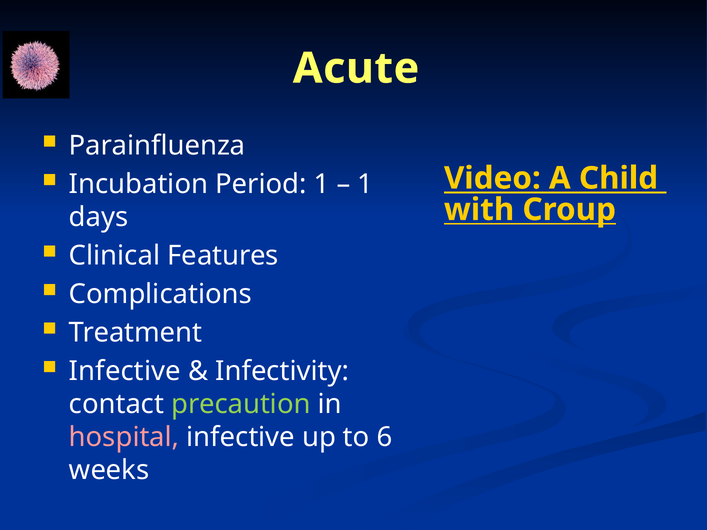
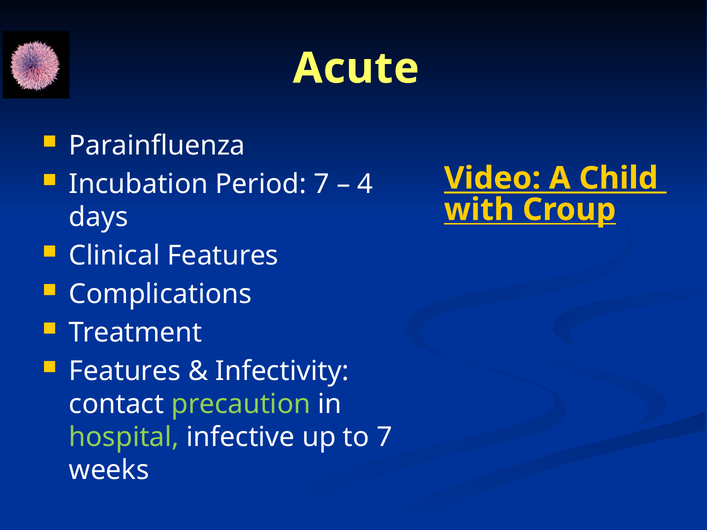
Period 1: 1 -> 7
1 at (365, 184): 1 -> 4
Infective at (125, 371): Infective -> Features
hospital colour: pink -> light green
to 6: 6 -> 7
